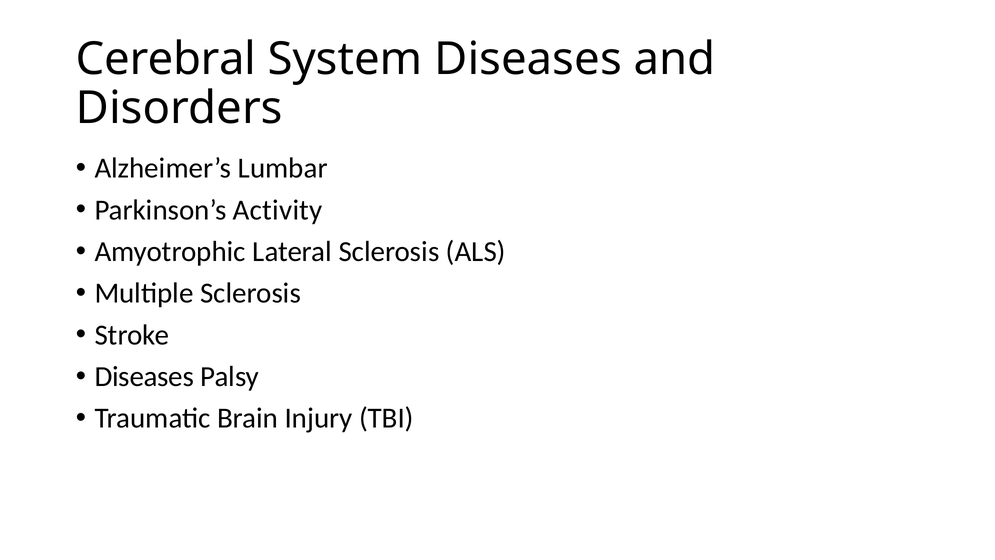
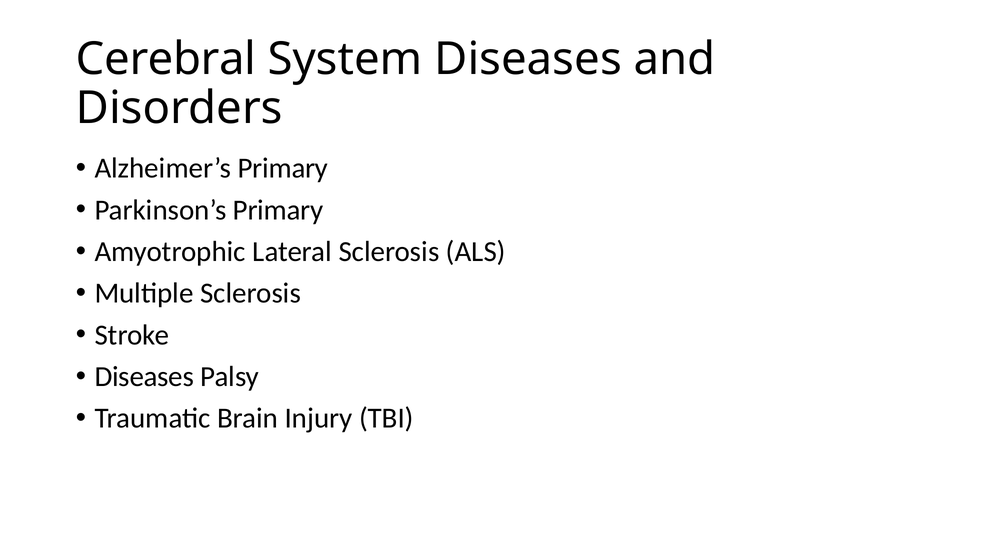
Alzheimer’s Lumbar: Lumbar -> Primary
Parkinson’s Activity: Activity -> Primary
